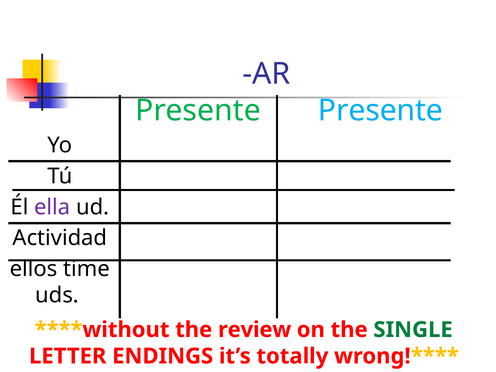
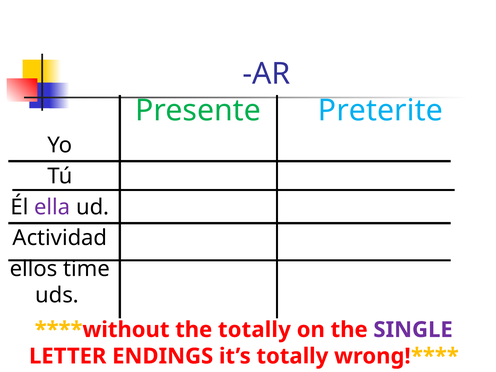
Presente Presente: Presente -> Preterite
the review: review -> totally
SINGLE colour: green -> purple
